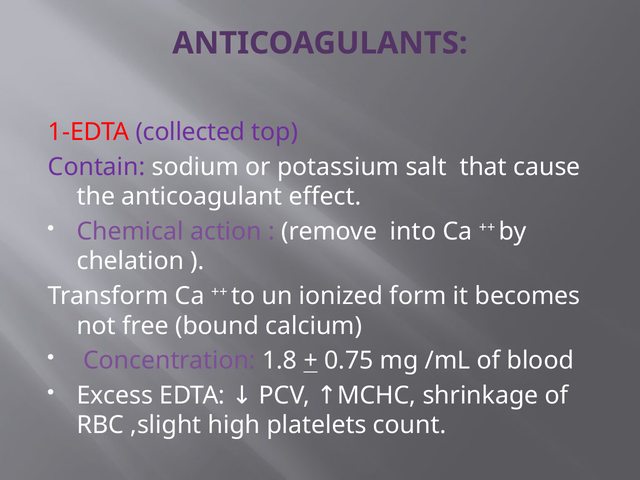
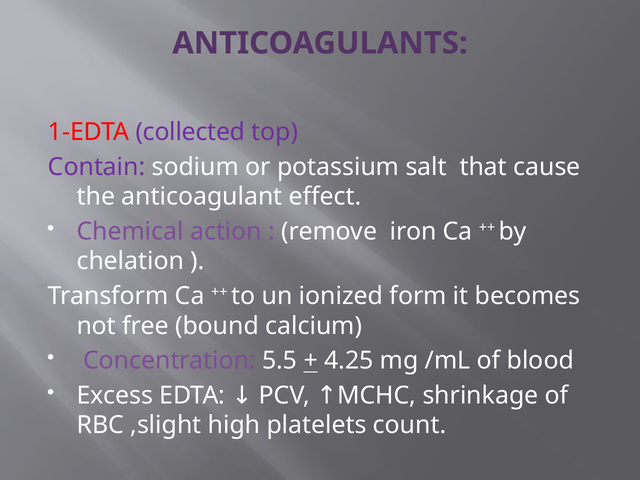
into: into -> iron
1.8: 1.8 -> 5.5
0.75: 0.75 -> 4.25
